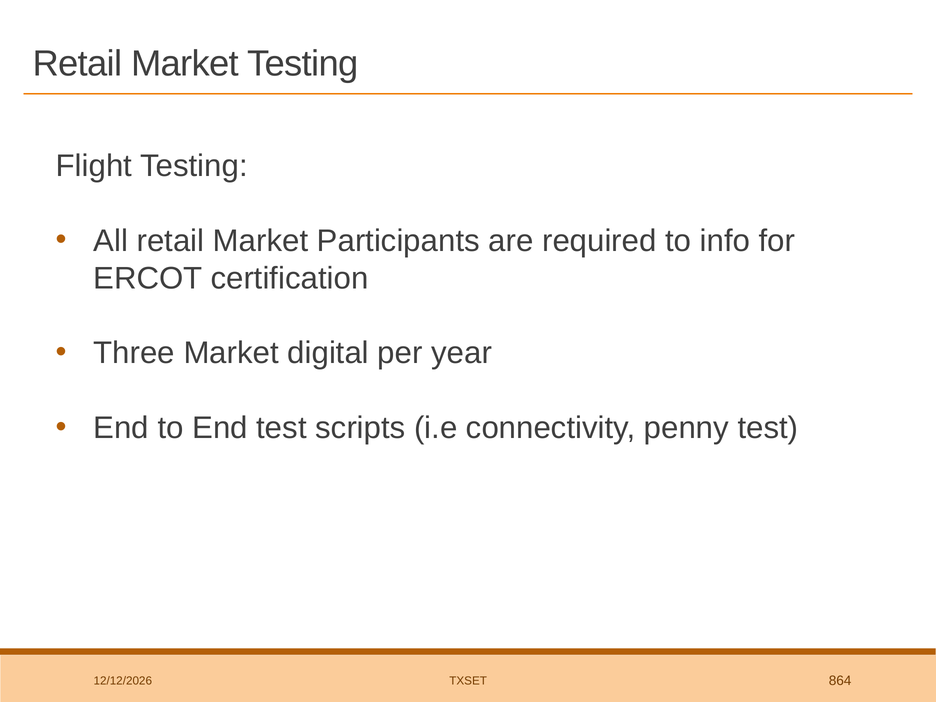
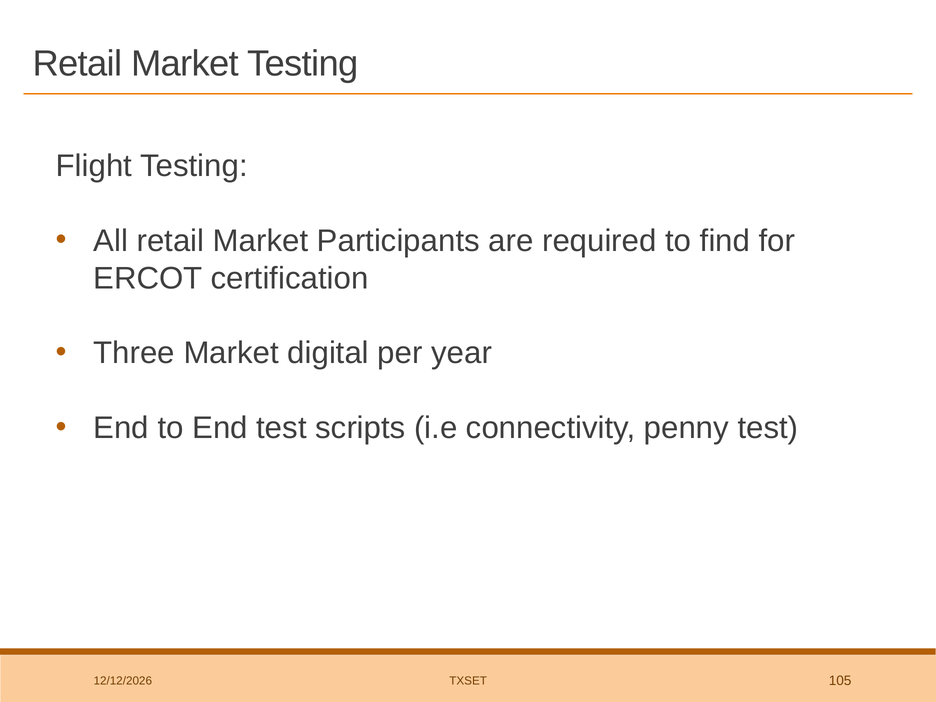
info: info -> find
864: 864 -> 105
